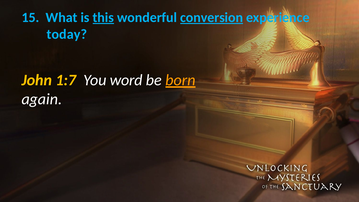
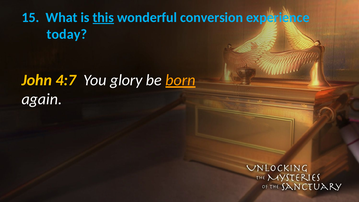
conversion underline: present -> none
1:7: 1:7 -> 4:7
word: word -> glory
